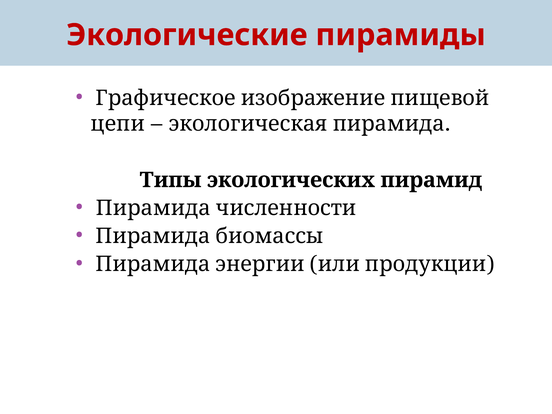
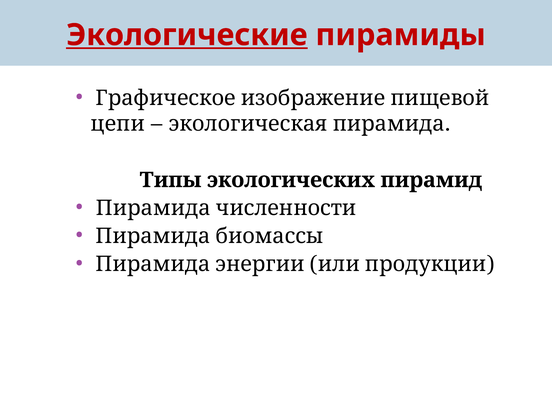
Экологические underline: none -> present
